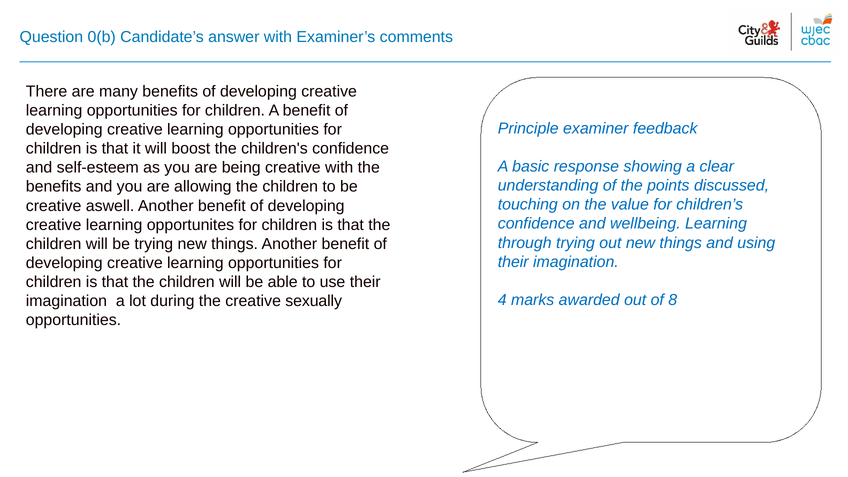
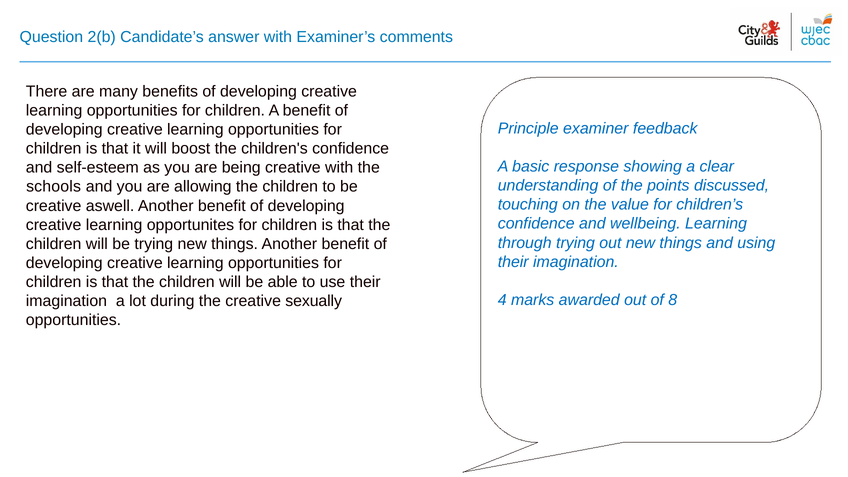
0(b: 0(b -> 2(b
benefits at (54, 187): benefits -> schools
